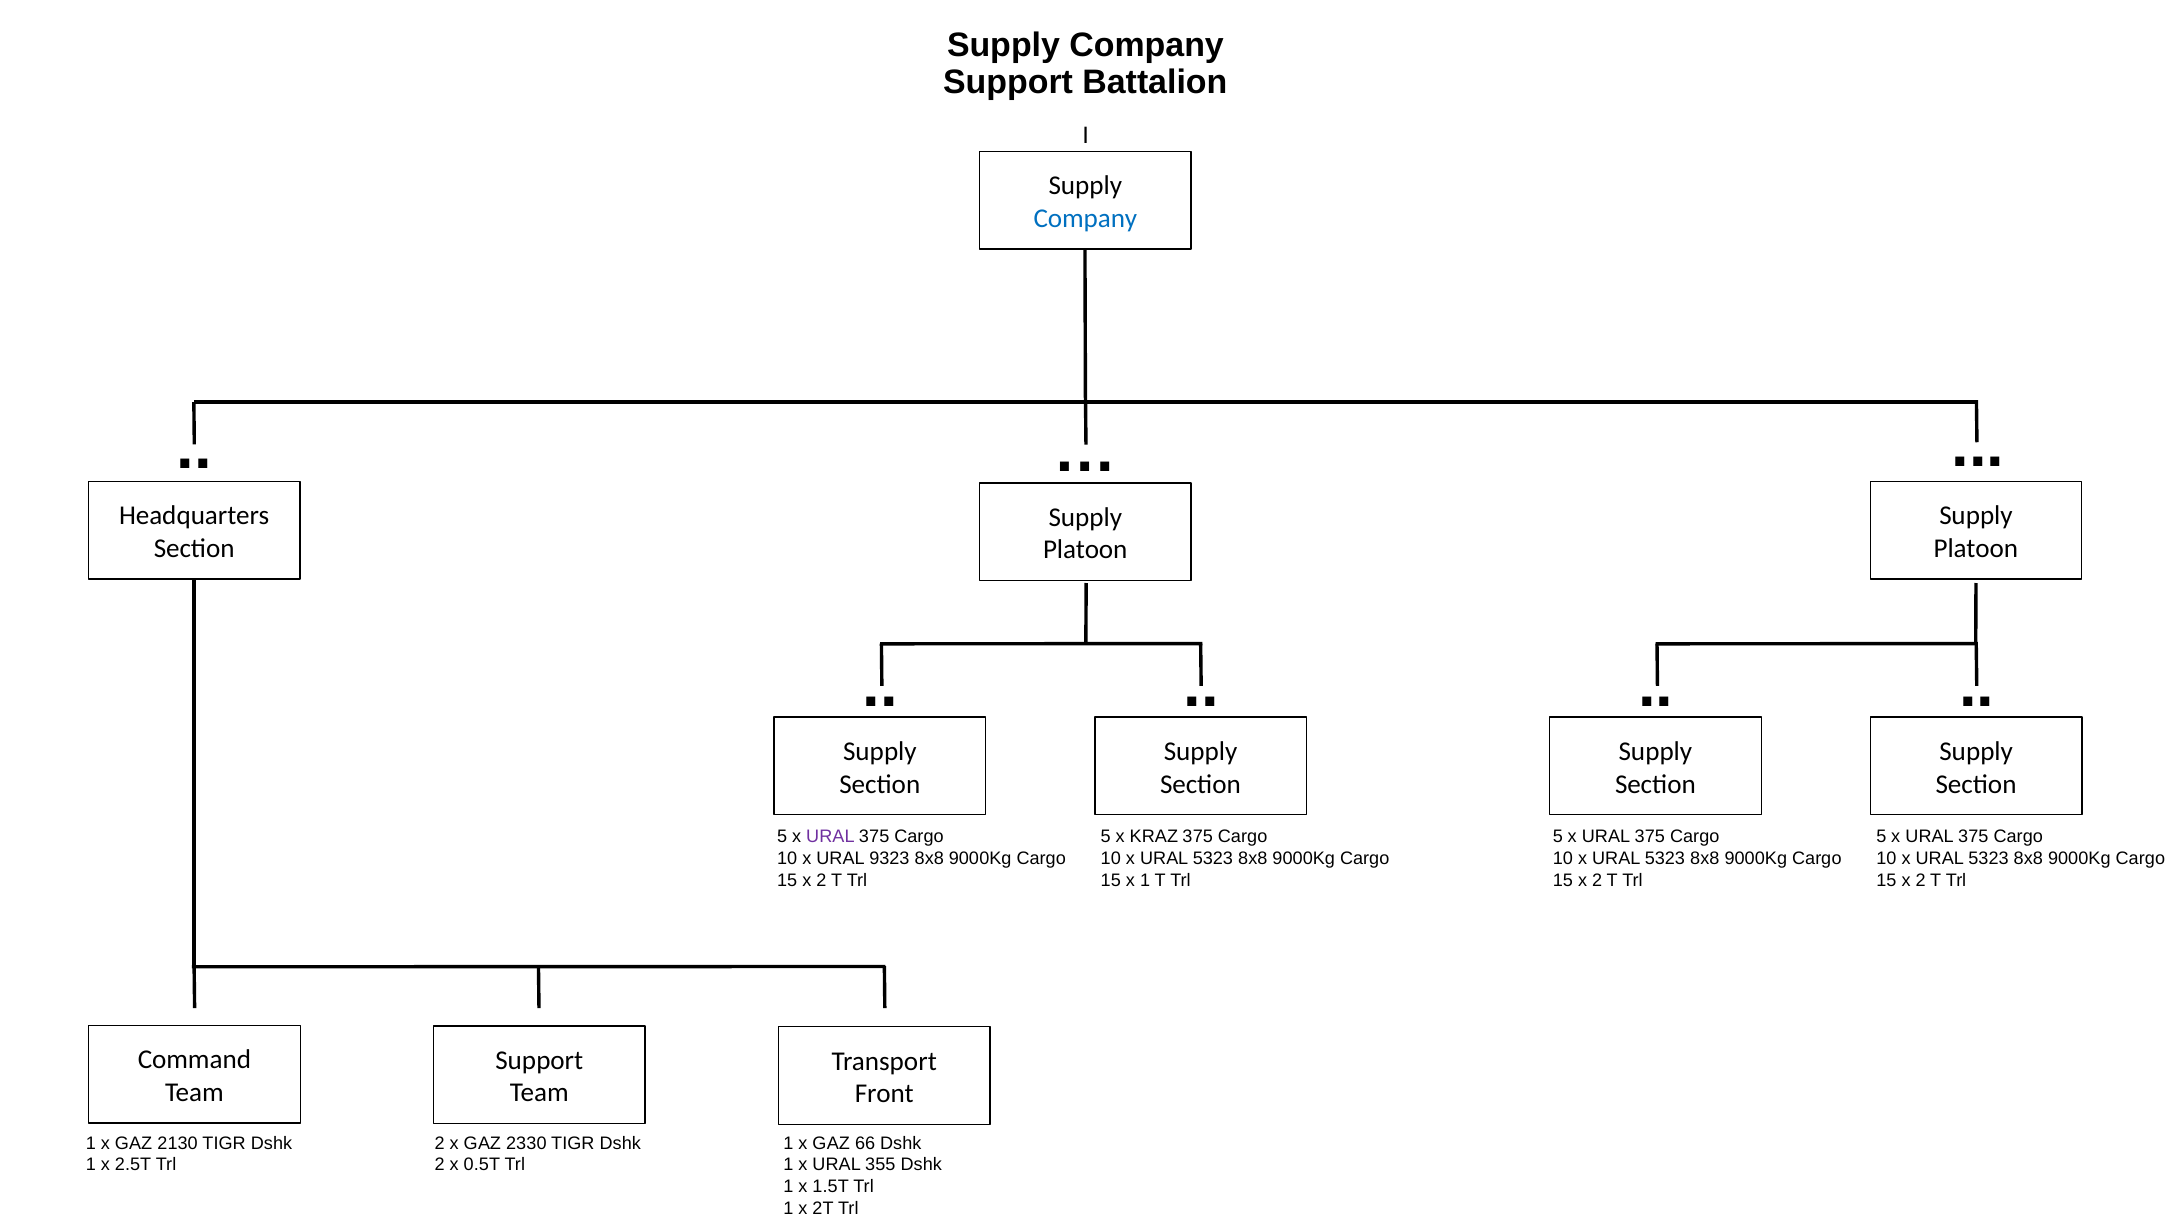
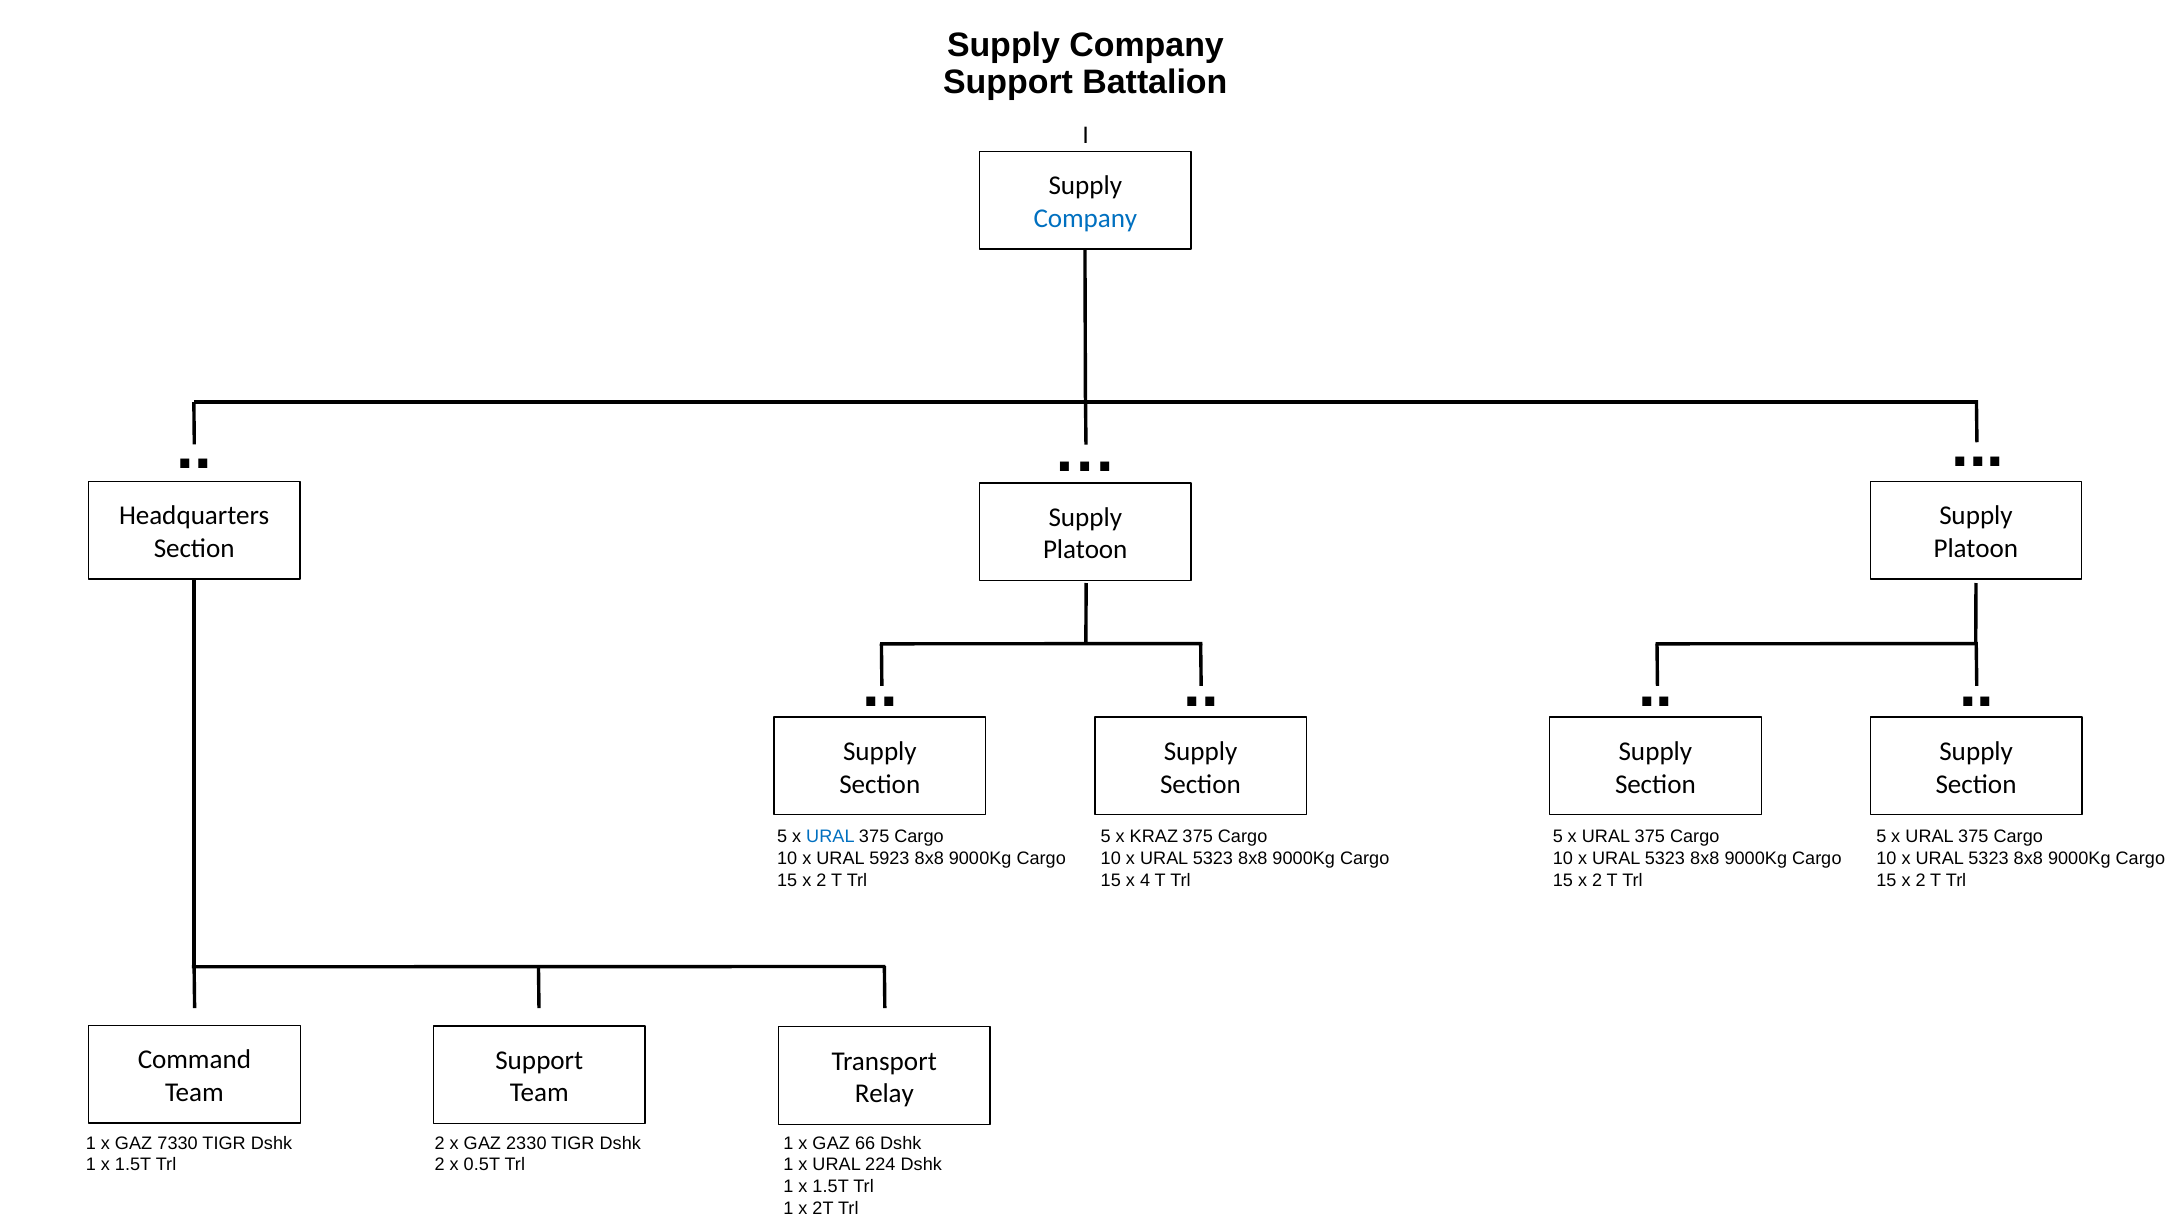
URAL at (830, 837) colour: purple -> blue
9323: 9323 -> 5923
x 1: 1 -> 4
Front: Front -> Relay
2130: 2130 -> 7330
2.5T at (133, 1165): 2.5T -> 1.5T
355: 355 -> 224
